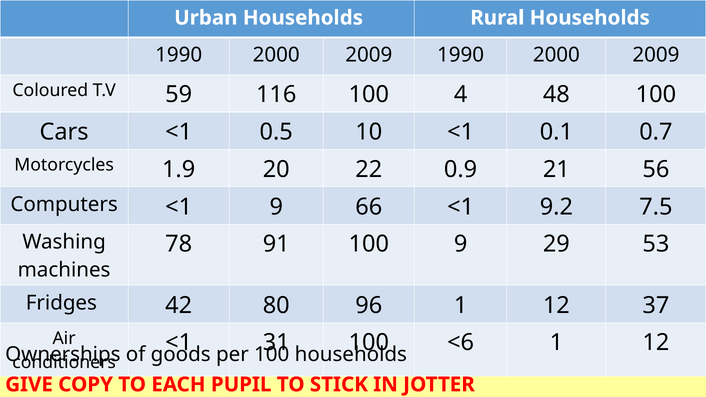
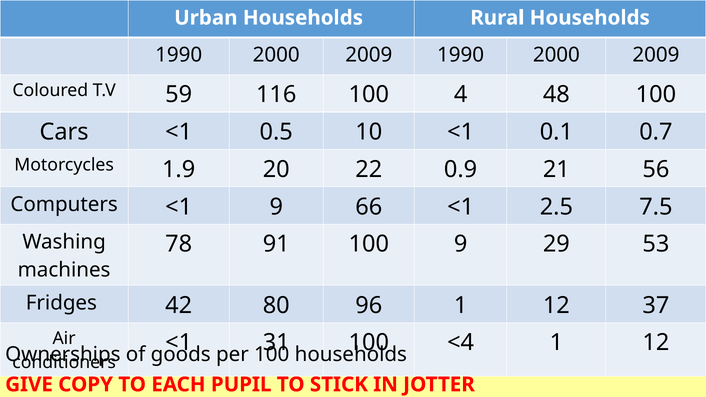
9.2: 9.2 -> 2.5
<6: <6 -> <4
